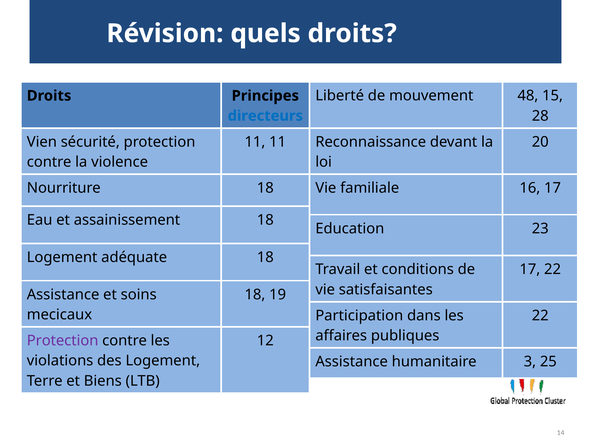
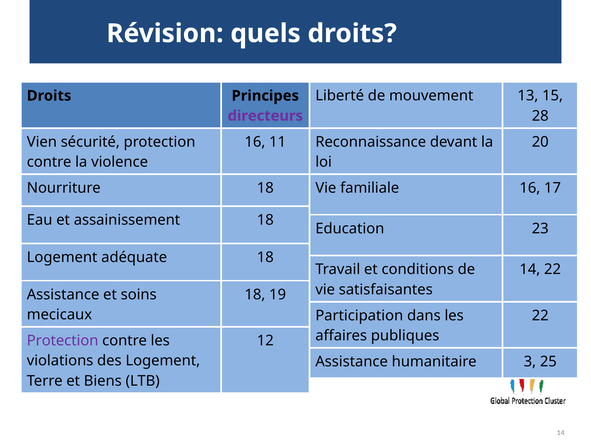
48: 48 -> 13
directeurs colour: blue -> purple
11 at (255, 142): 11 -> 16
17 at (530, 270): 17 -> 14
